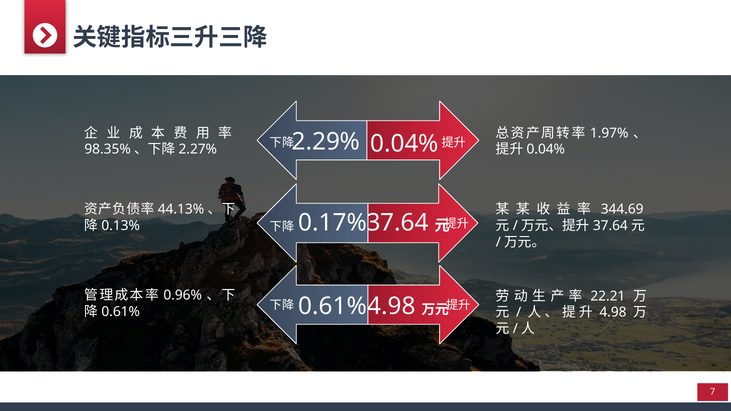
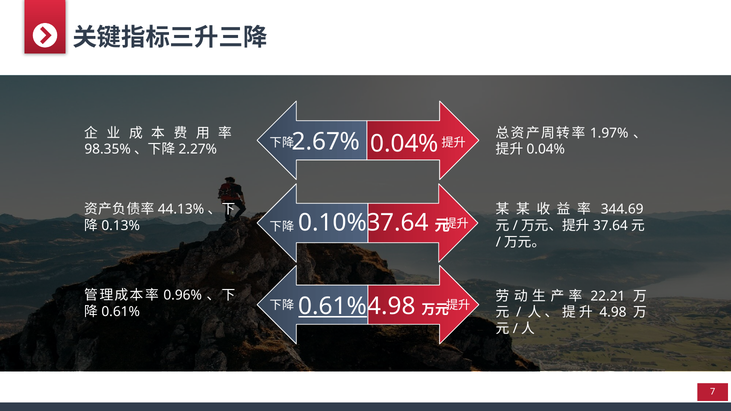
2.29%: 2.29% -> 2.67%
0.17%: 0.17% -> 0.10%
0.61% underline: none -> present
